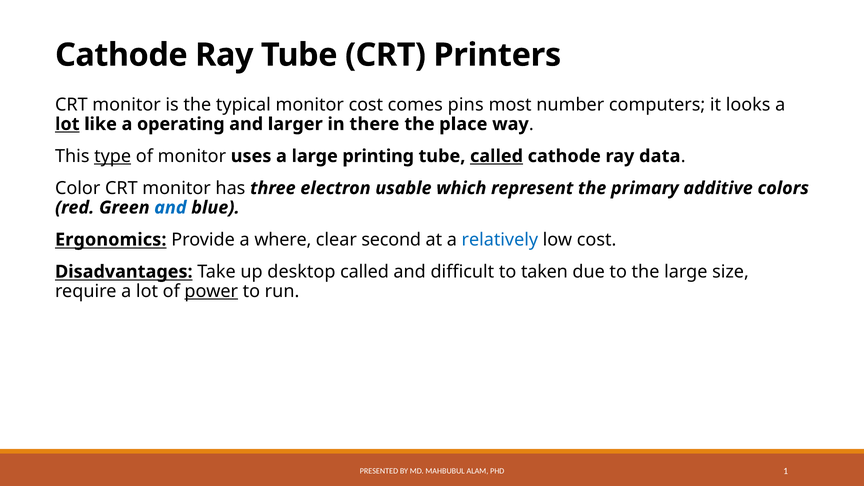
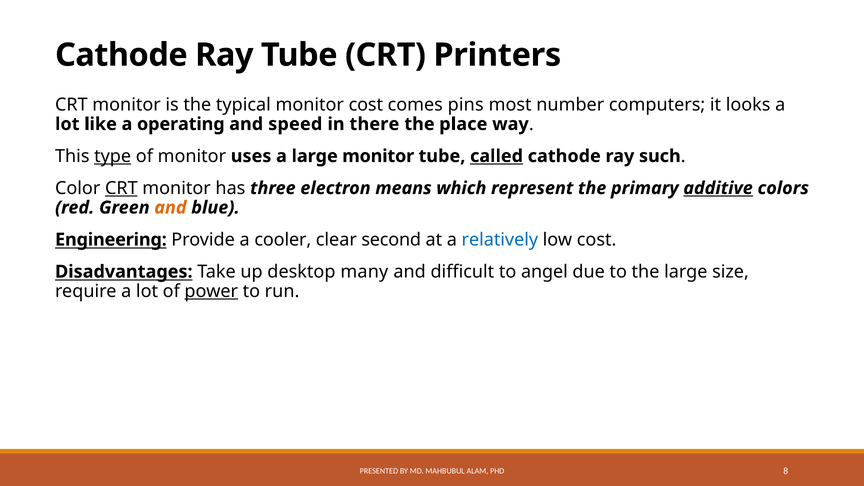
lot at (67, 124) underline: present -> none
larger: larger -> speed
large printing: printing -> monitor
data: data -> such
CRT at (121, 188) underline: none -> present
usable: usable -> means
additive underline: none -> present
and at (170, 208) colour: blue -> orange
Ergonomics: Ergonomics -> Engineering
where: where -> cooler
desktop called: called -> many
taken: taken -> angel
1: 1 -> 8
